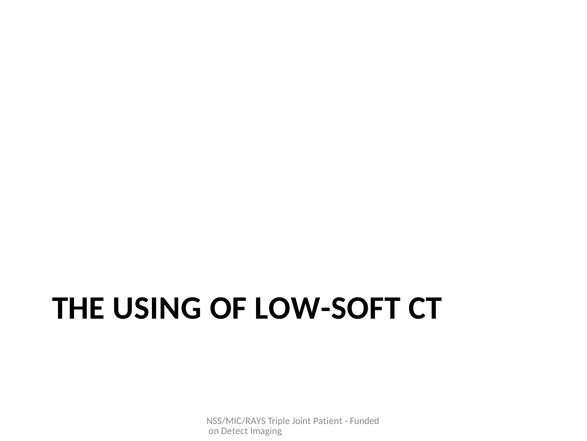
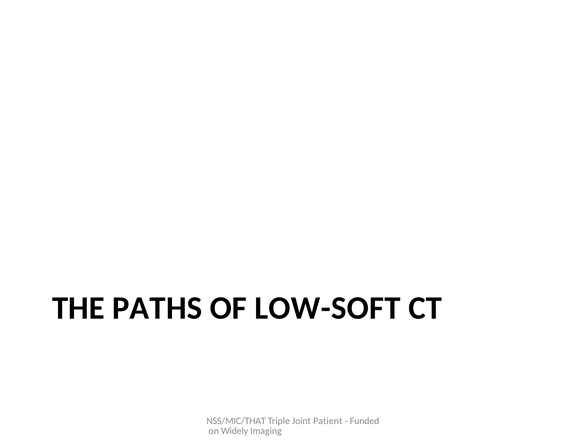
USING: USING -> PATHS
NSS/MIC/RAYS: NSS/MIC/RAYS -> NSS/MIC/THAT
Detect: Detect -> Widely
